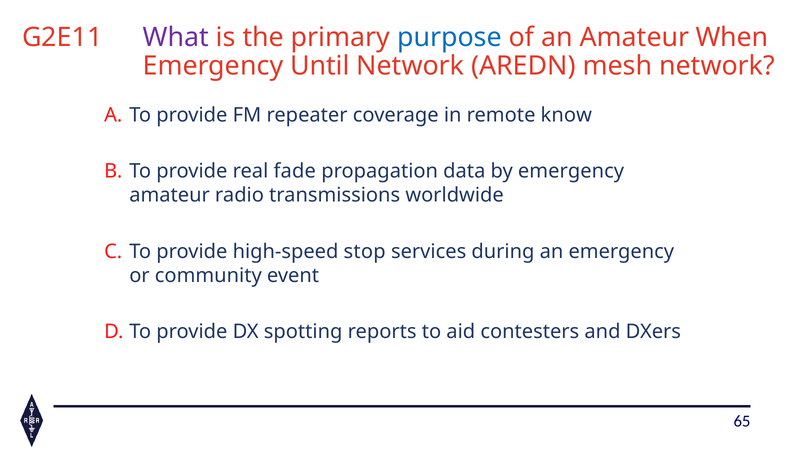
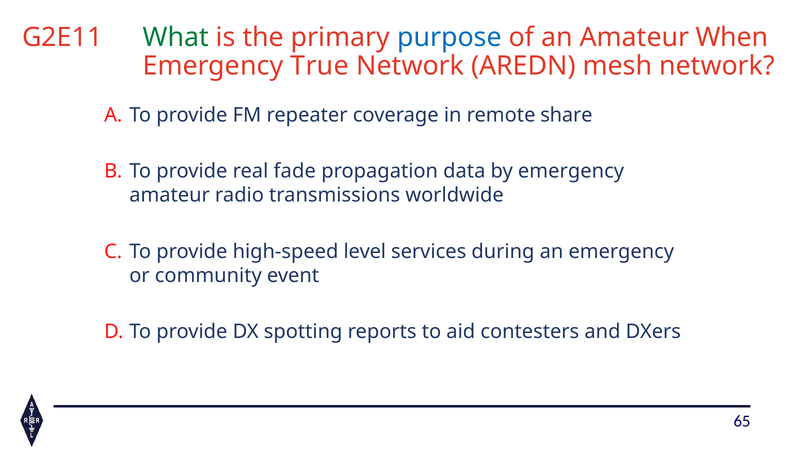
What colour: purple -> green
Until: Until -> True
know: know -> share
stop: stop -> level
